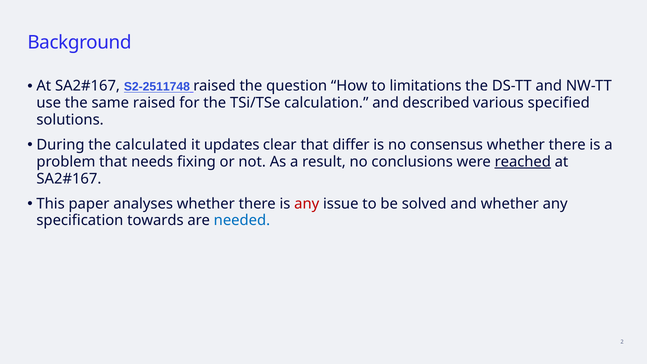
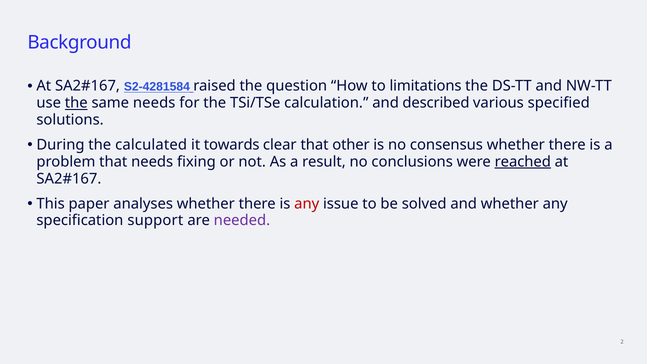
S2-2511748: S2-2511748 -> S2-4281584
the at (76, 103) underline: none -> present
same raised: raised -> needs
updates: updates -> towards
differ: differ -> other
towards: towards -> support
needed colour: blue -> purple
